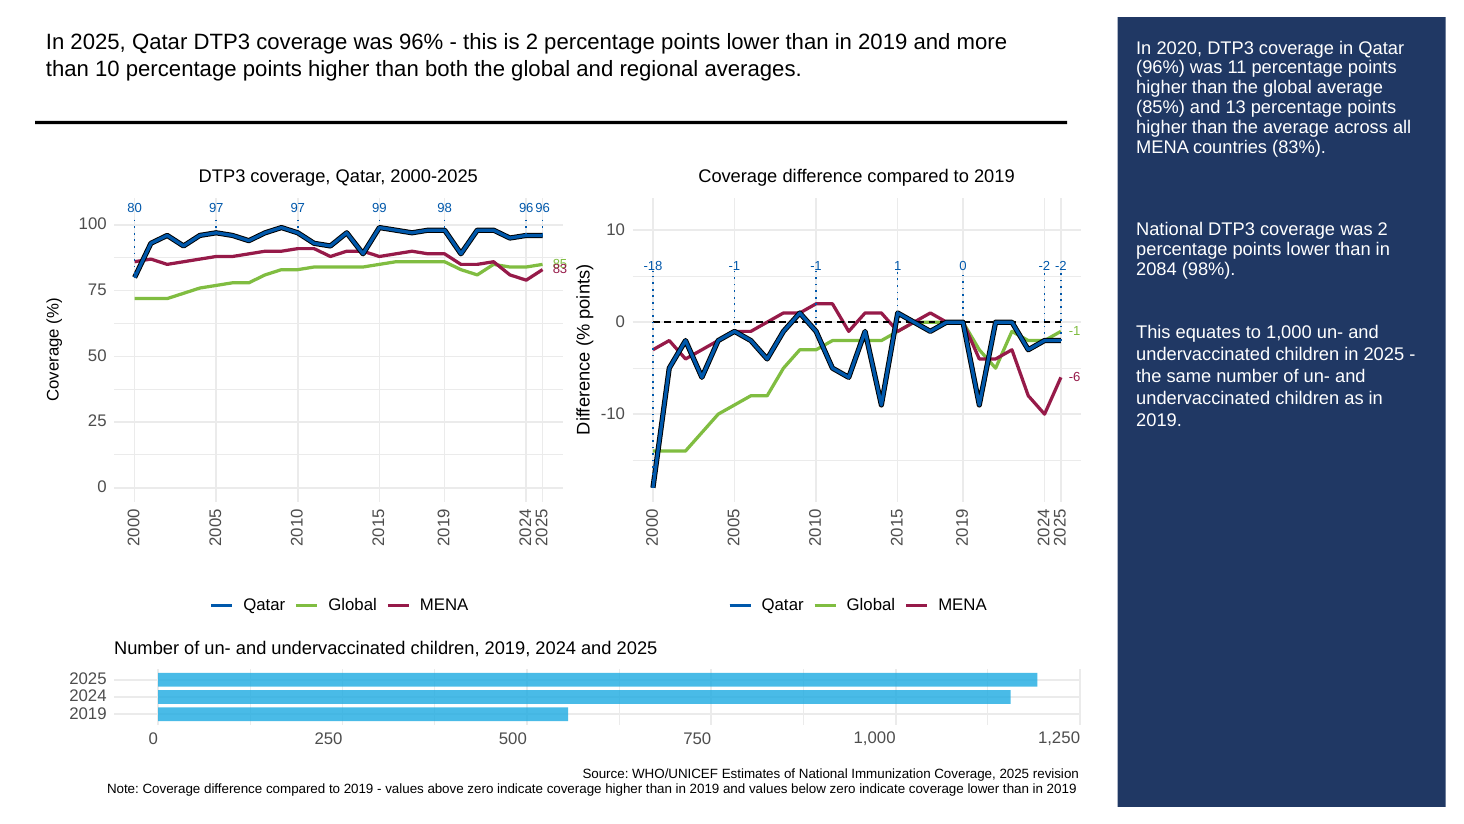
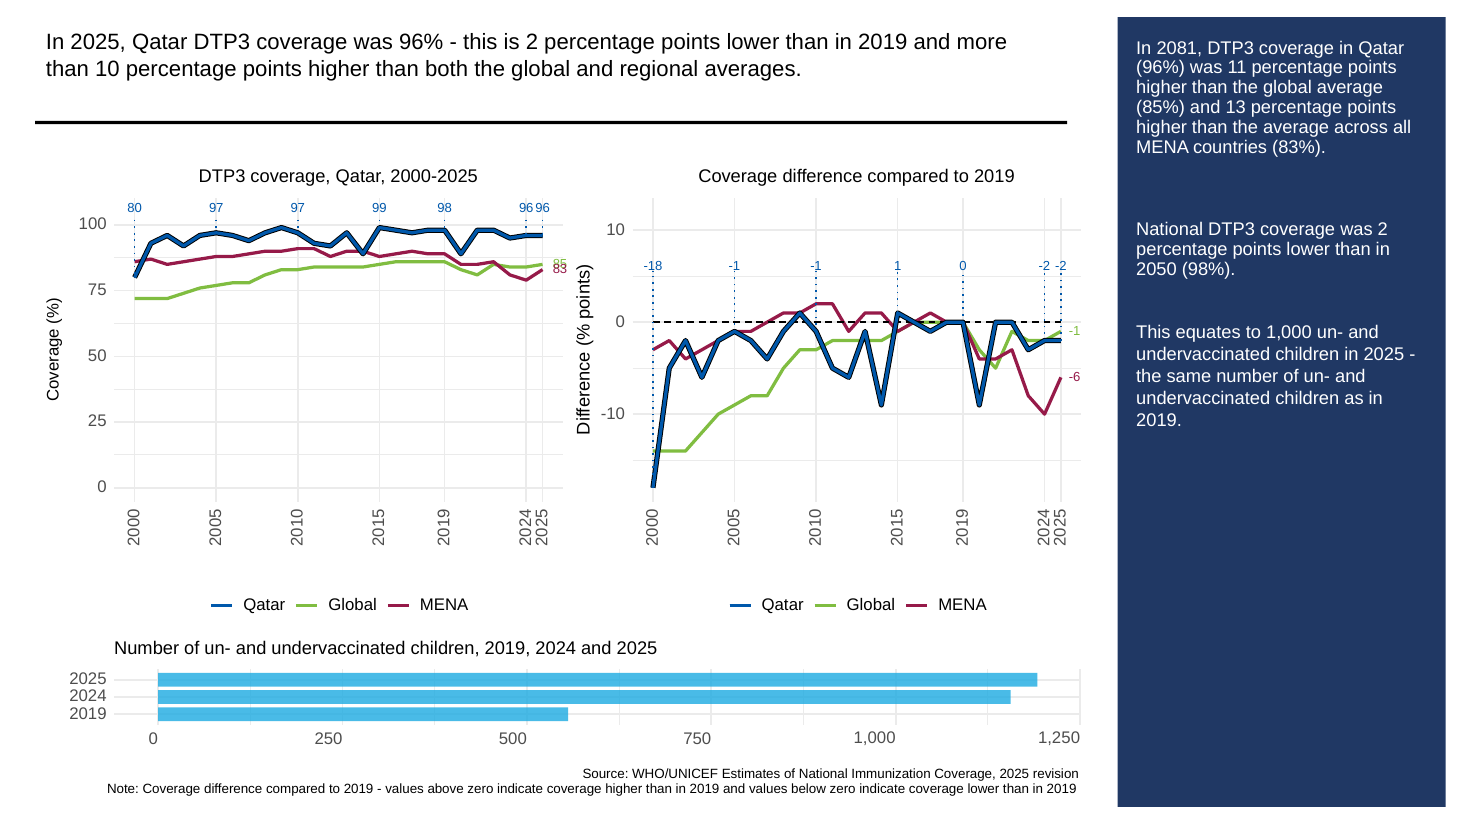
2020: 2020 -> 2081
2084: 2084 -> 2050
